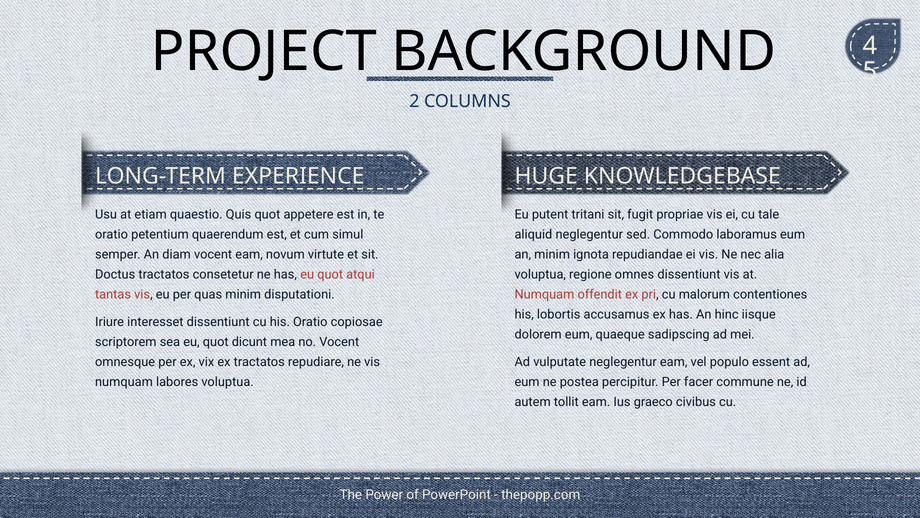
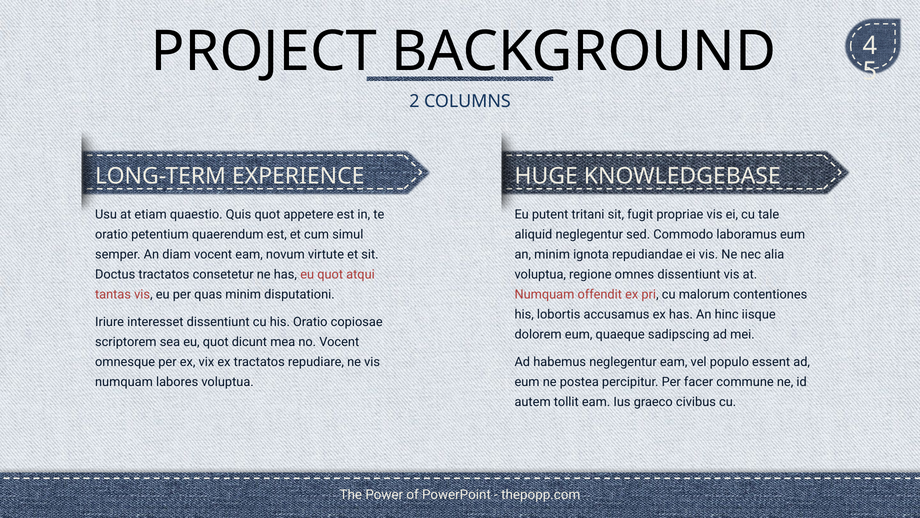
vulputate: vulputate -> habemus
